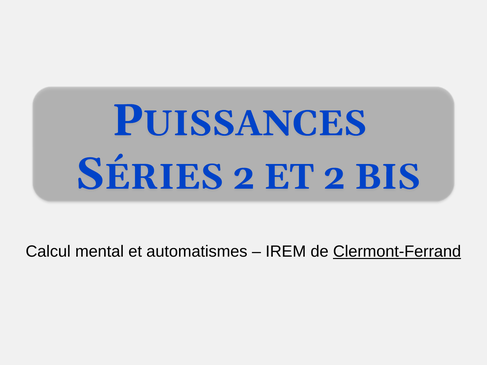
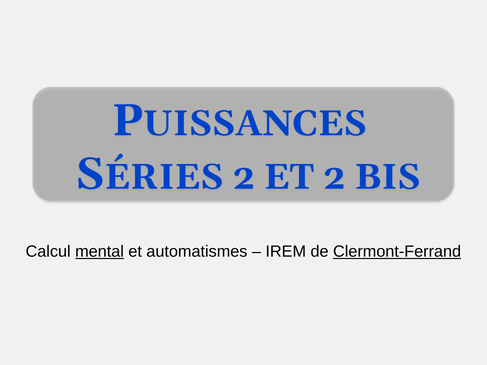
mental underline: none -> present
